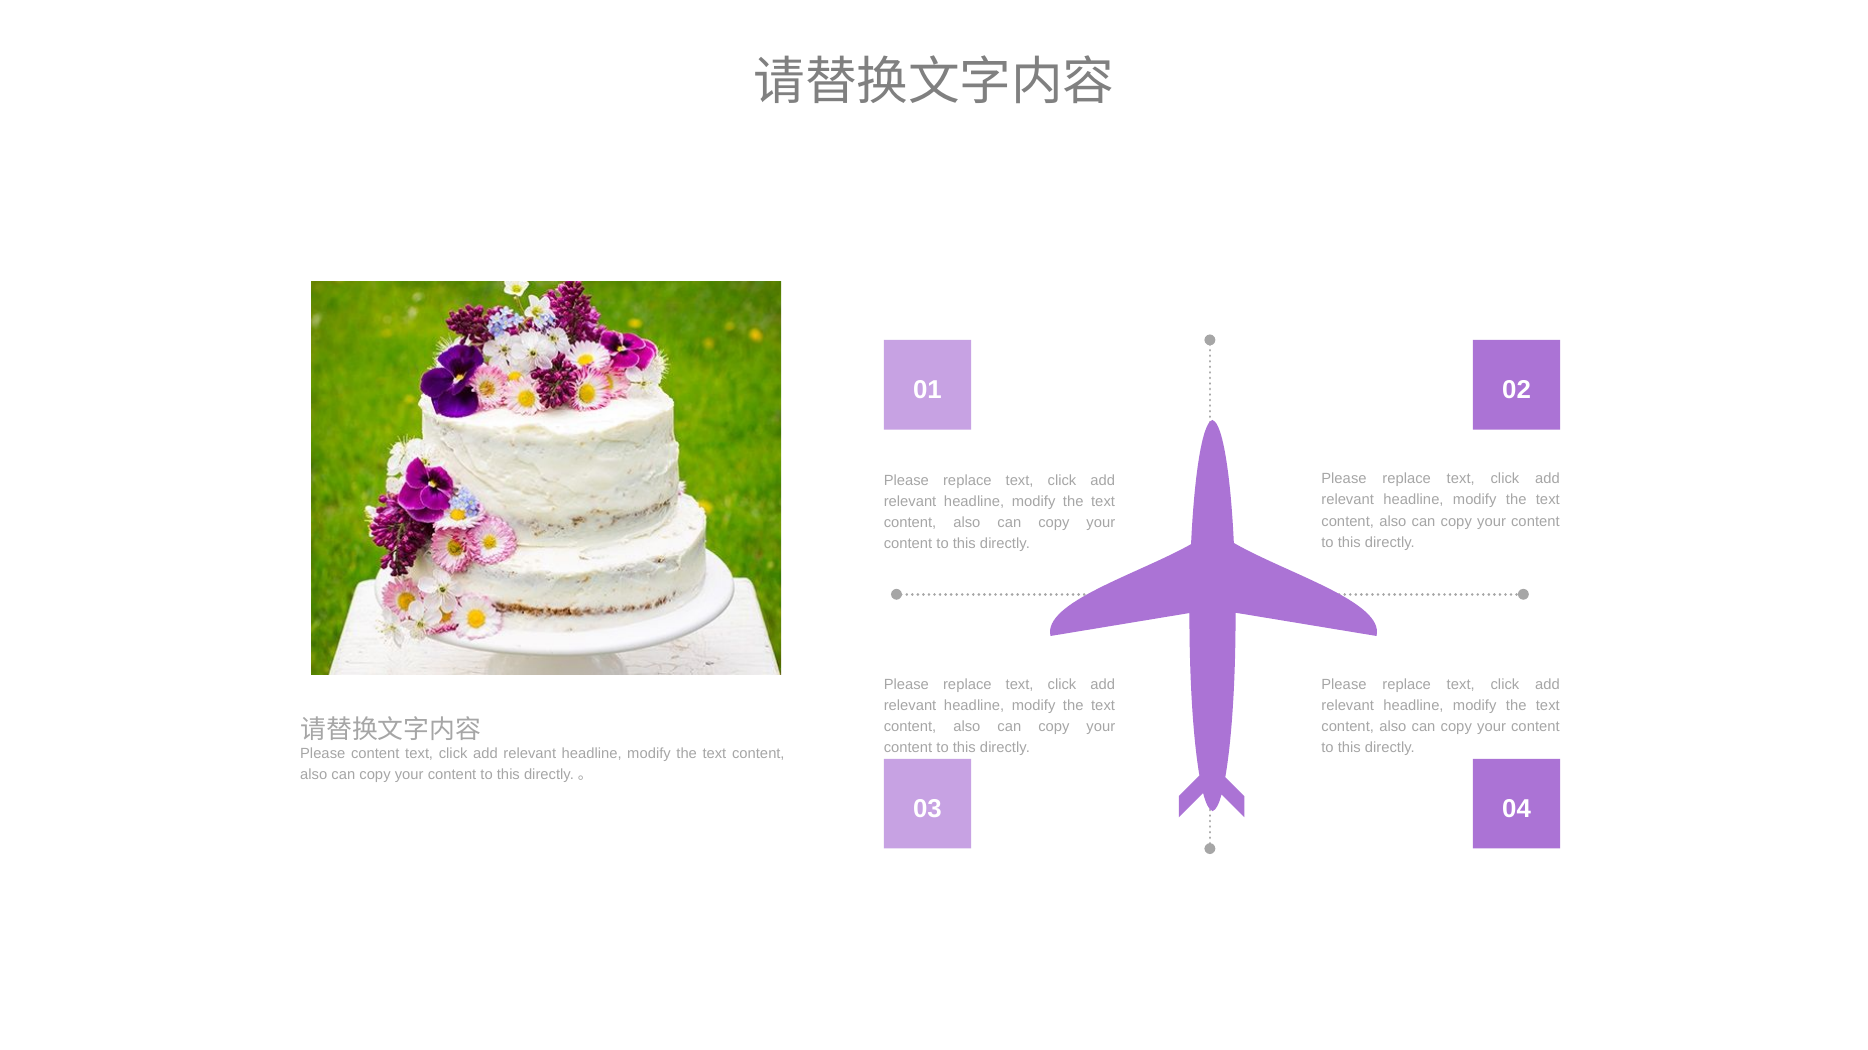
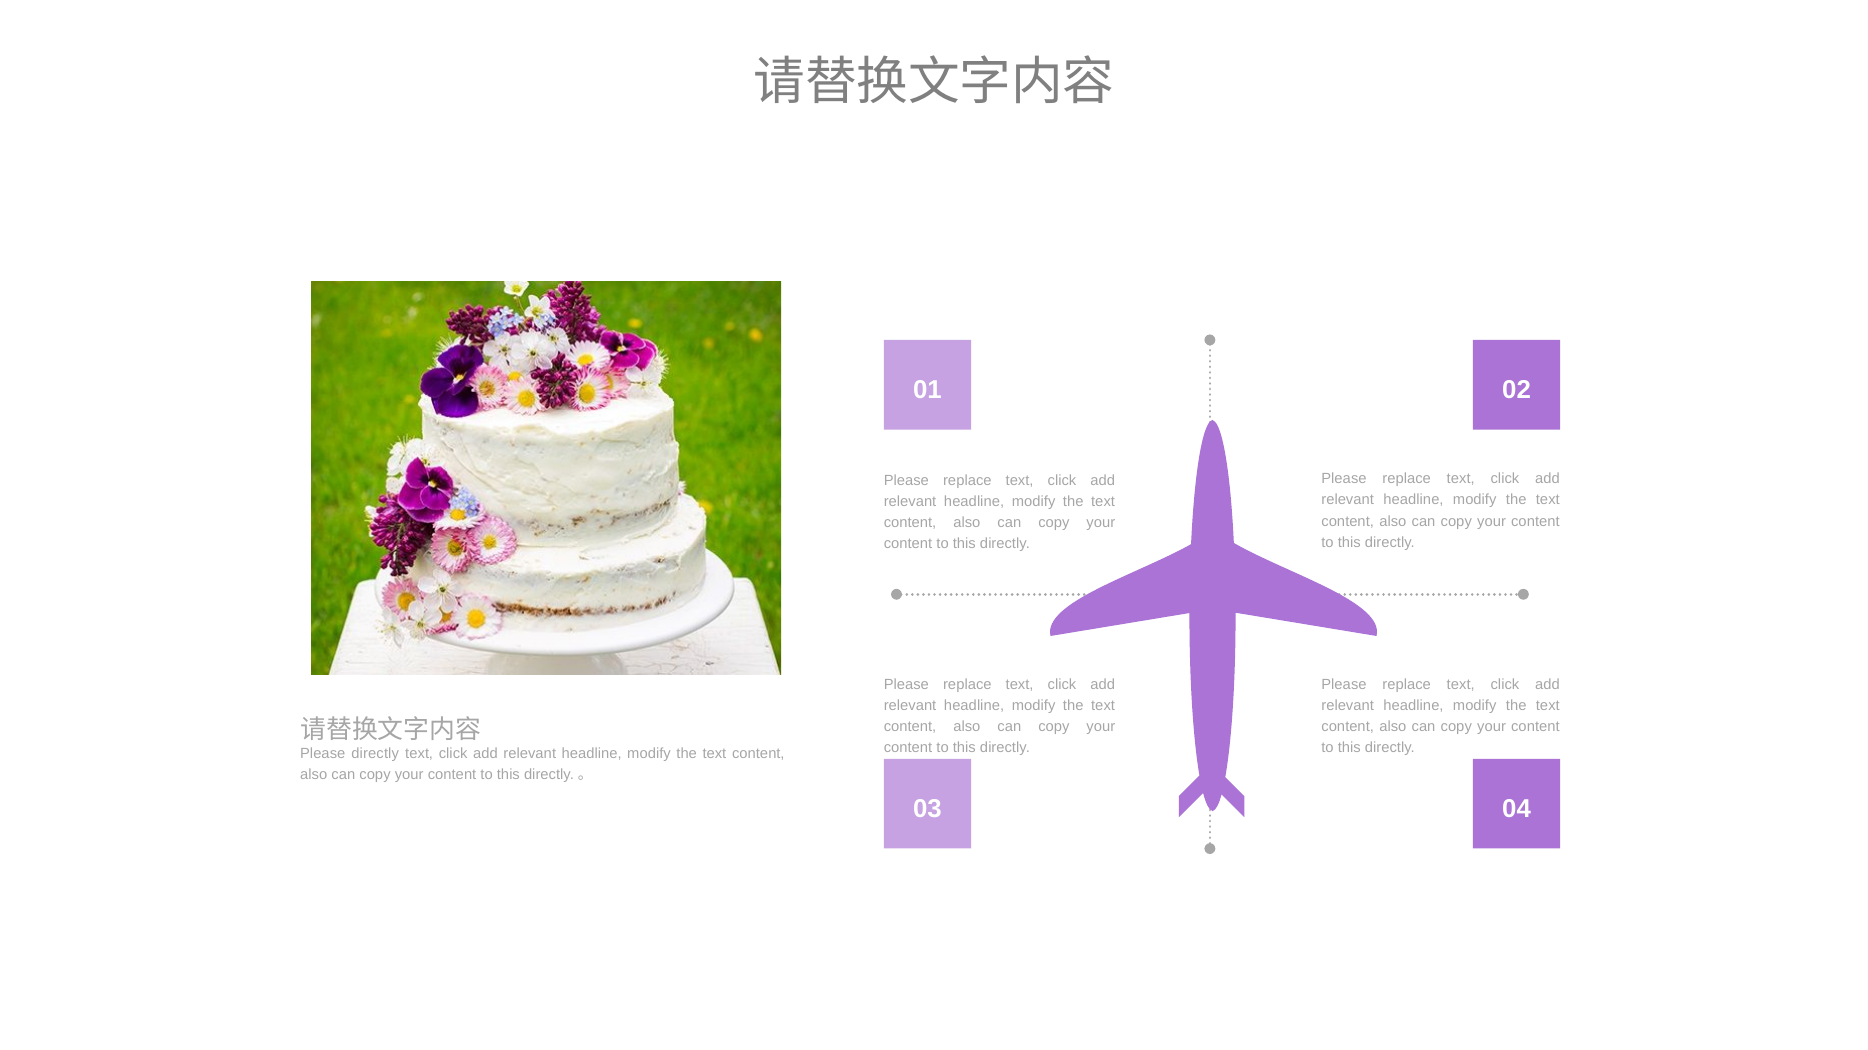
Please content: content -> directly
